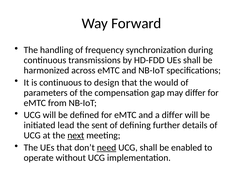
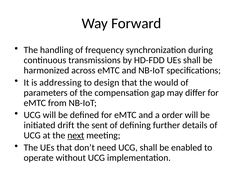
is continuous: continuous -> addressing
a differ: differ -> order
lead: lead -> drift
need underline: present -> none
